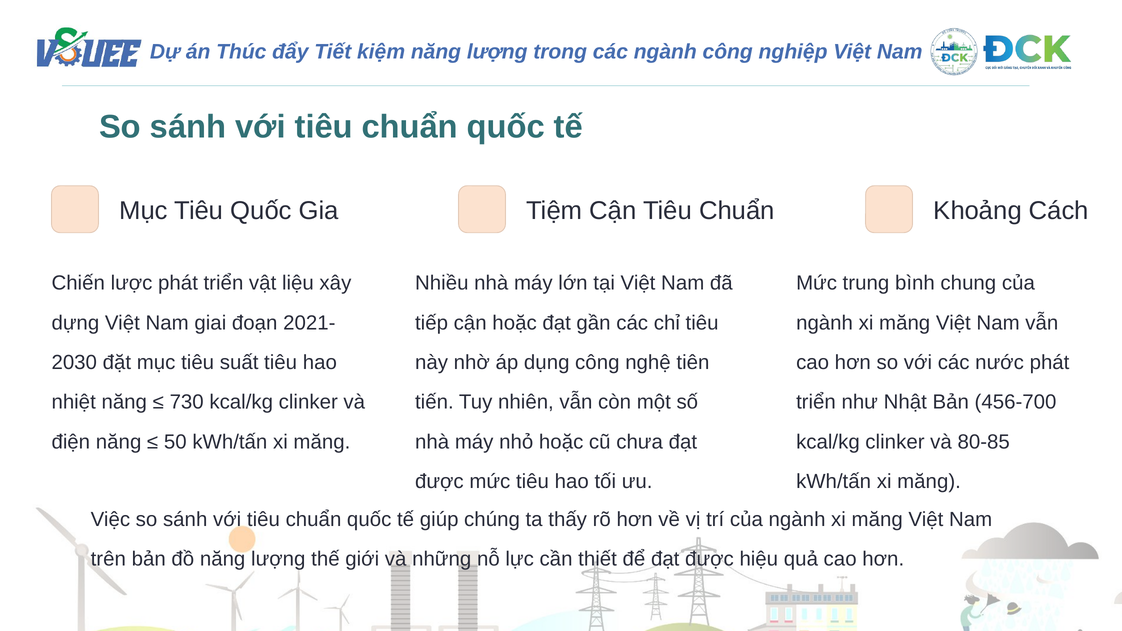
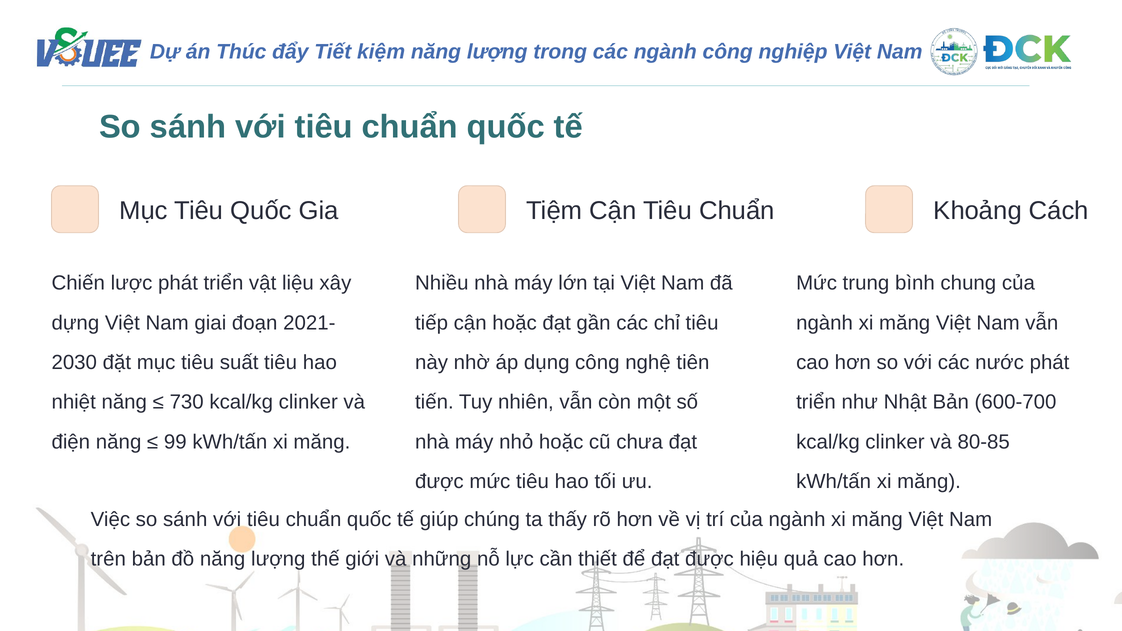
456-700: 456-700 -> 600-700
50: 50 -> 99
